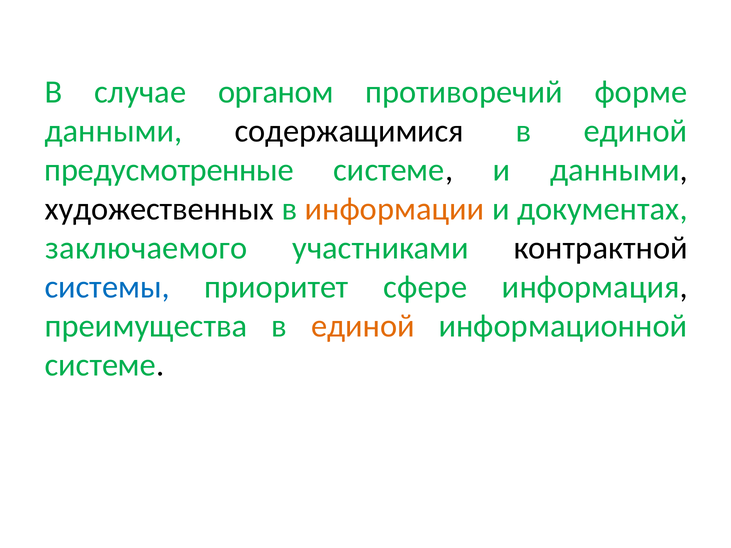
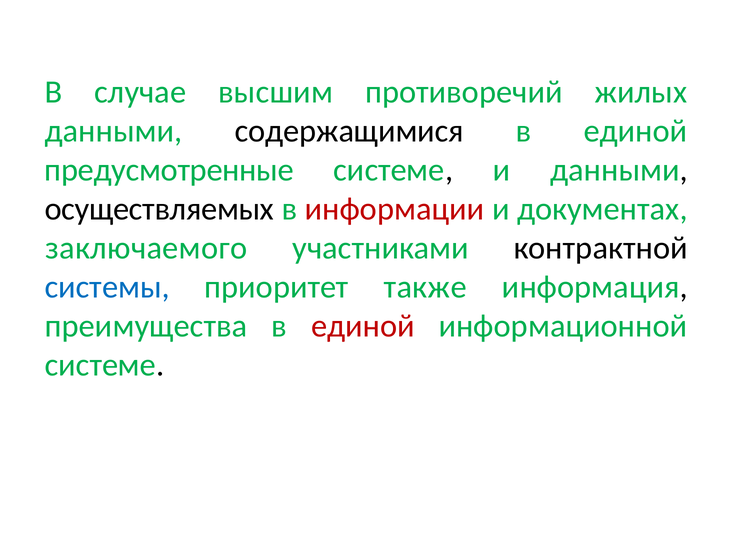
органом: органом -> высшим
форме: форме -> жилых
художественных: художественных -> осуществляемых
информации colour: orange -> red
сфере: сфере -> также
единой at (363, 326) colour: orange -> red
